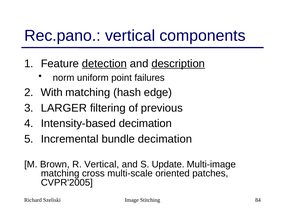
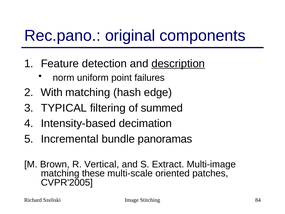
Rec.pano vertical: vertical -> original
detection underline: present -> none
LARGER: LARGER -> TYPICAL
previous: previous -> summed
bundle decimation: decimation -> panoramas
Update: Update -> Extract
cross: cross -> these
